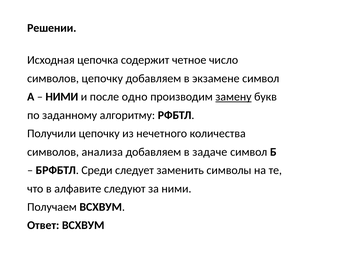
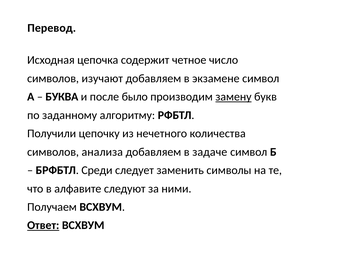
Решении: Решении -> Перевод
символов цепочку: цепочку -> изучают
НИМИ at (62, 97): НИМИ -> БУКВА
одно: одно -> было
Ответ underline: none -> present
